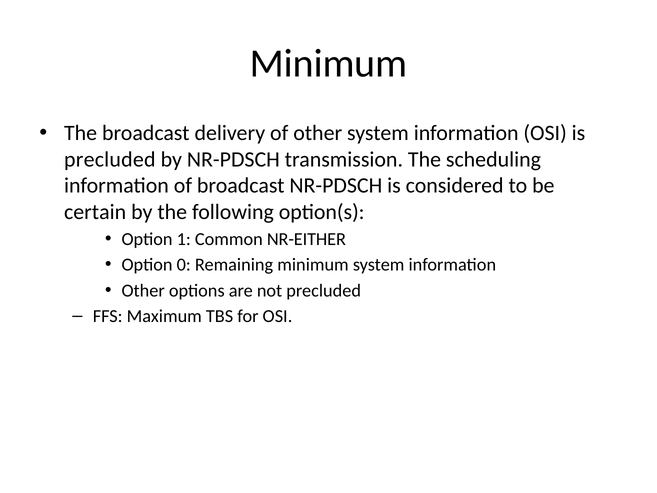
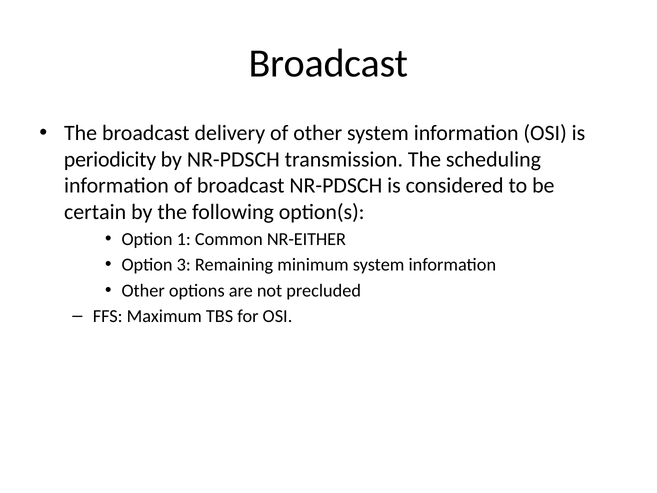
Minimum at (329, 64): Minimum -> Broadcast
precluded at (110, 159): precluded -> periodicity
0: 0 -> 3
